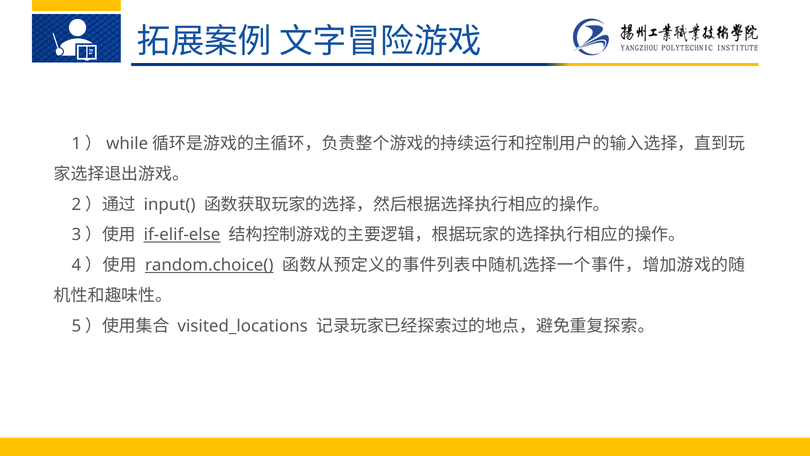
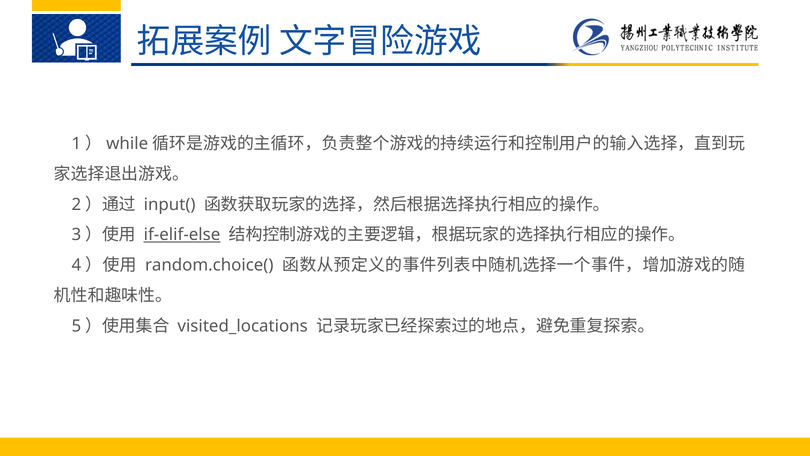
random.choice( underline: present -> none
